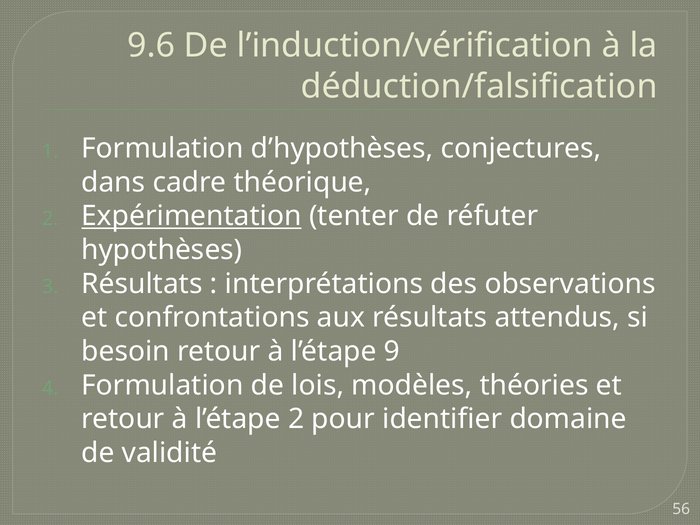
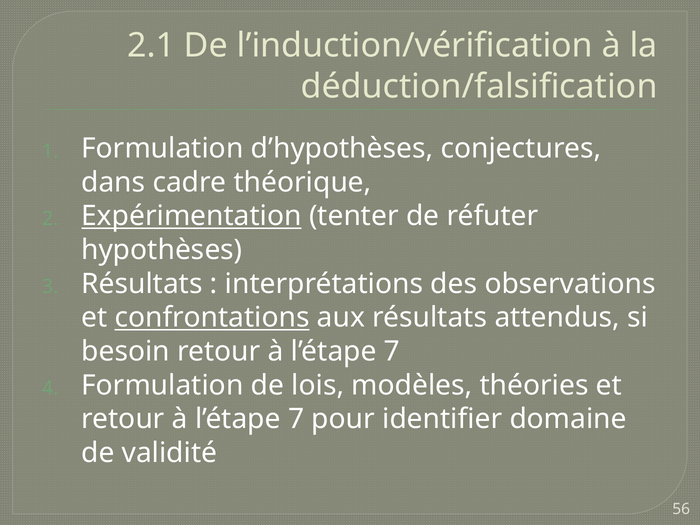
9.6: 9.6 -> 2.1
confrontations underline: none -> present
9 at (392, 351): 9 -> 7
2 at (296, 419): 2 -> 7
